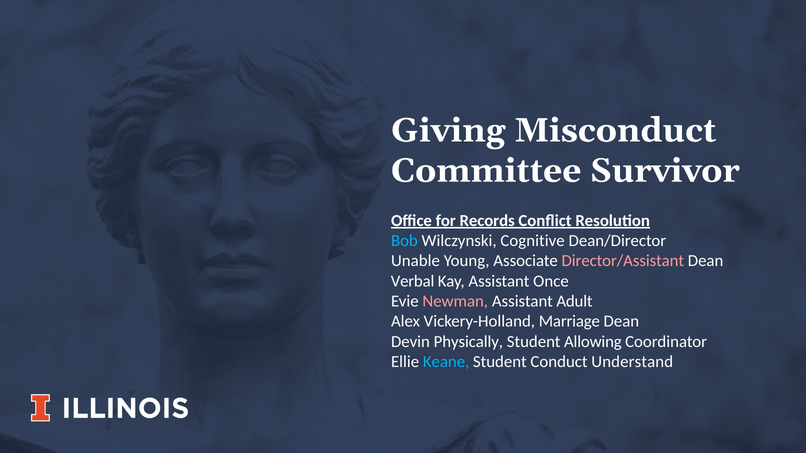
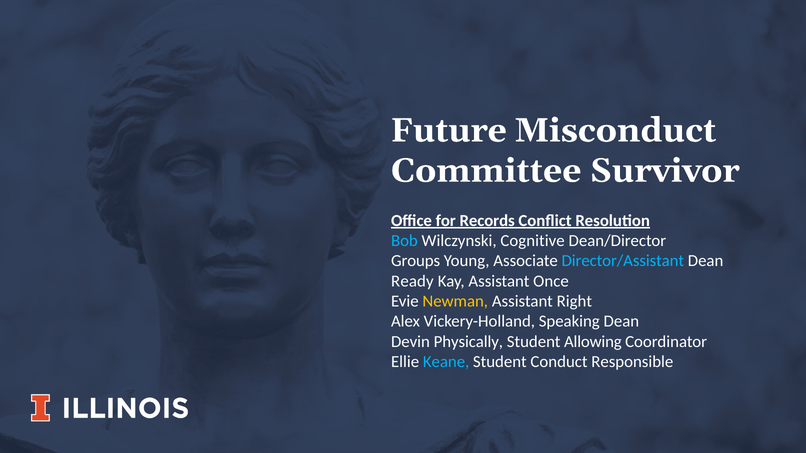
Giving: Giving -> Future
Unable: Unable -> Groups
Director/Assistant colour: pink -> light blue
Verbal: Verbal -> Ready
Newman colour: pink -> yellow
Adult: Adult -> Right
Marriage: Marriage -> Speaking
Understand: Understand -> Responsible
